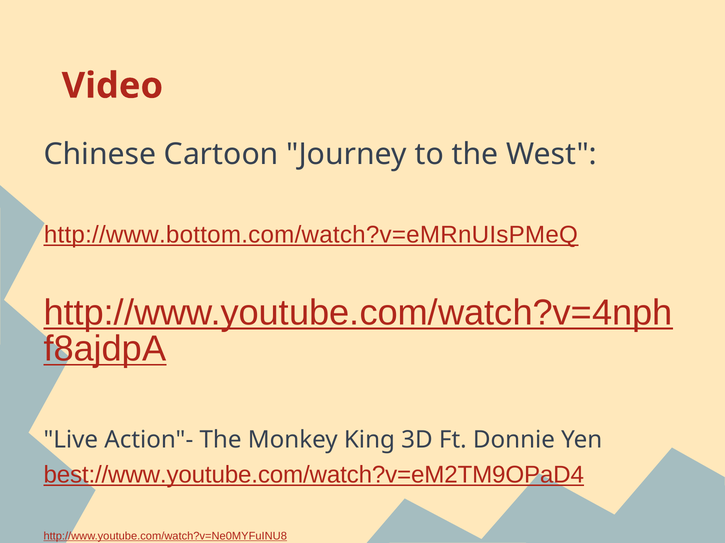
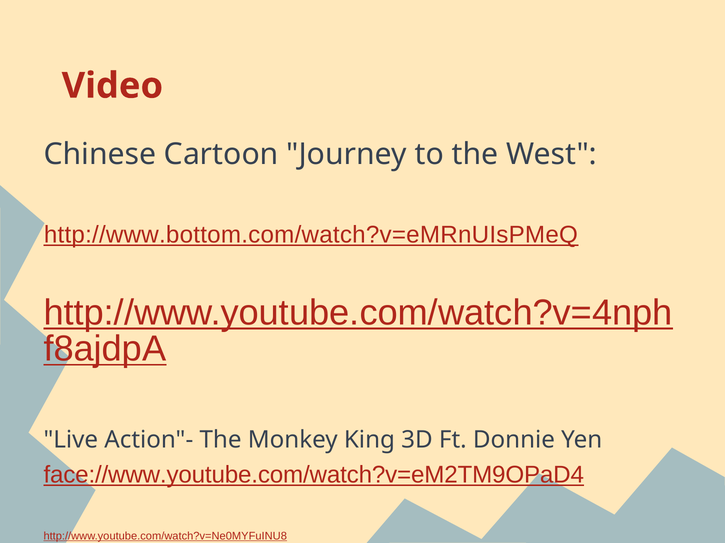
best://www.youtube.com/watch?v=eM2TM9OPaD4: best://www.youtube.com/watch?v=eM2TM9OPaD4 -> face://www.youtube.com/watch?v=eM2TM9OPaD4
